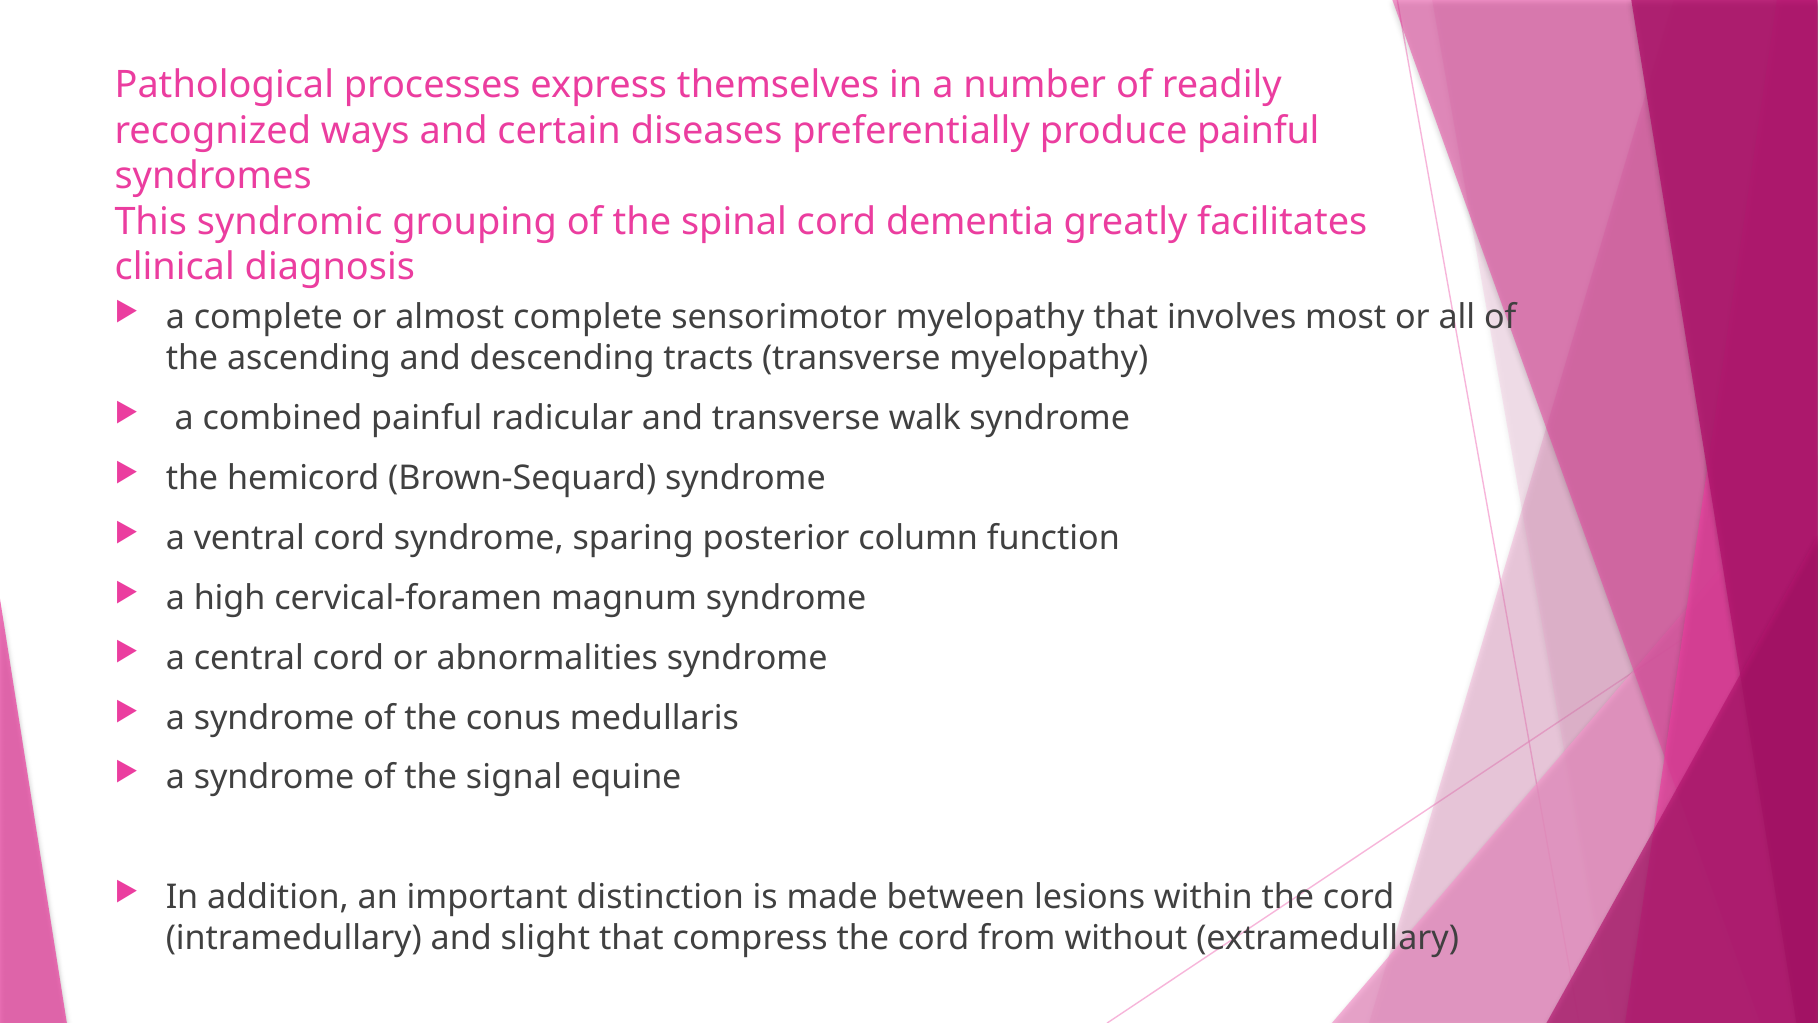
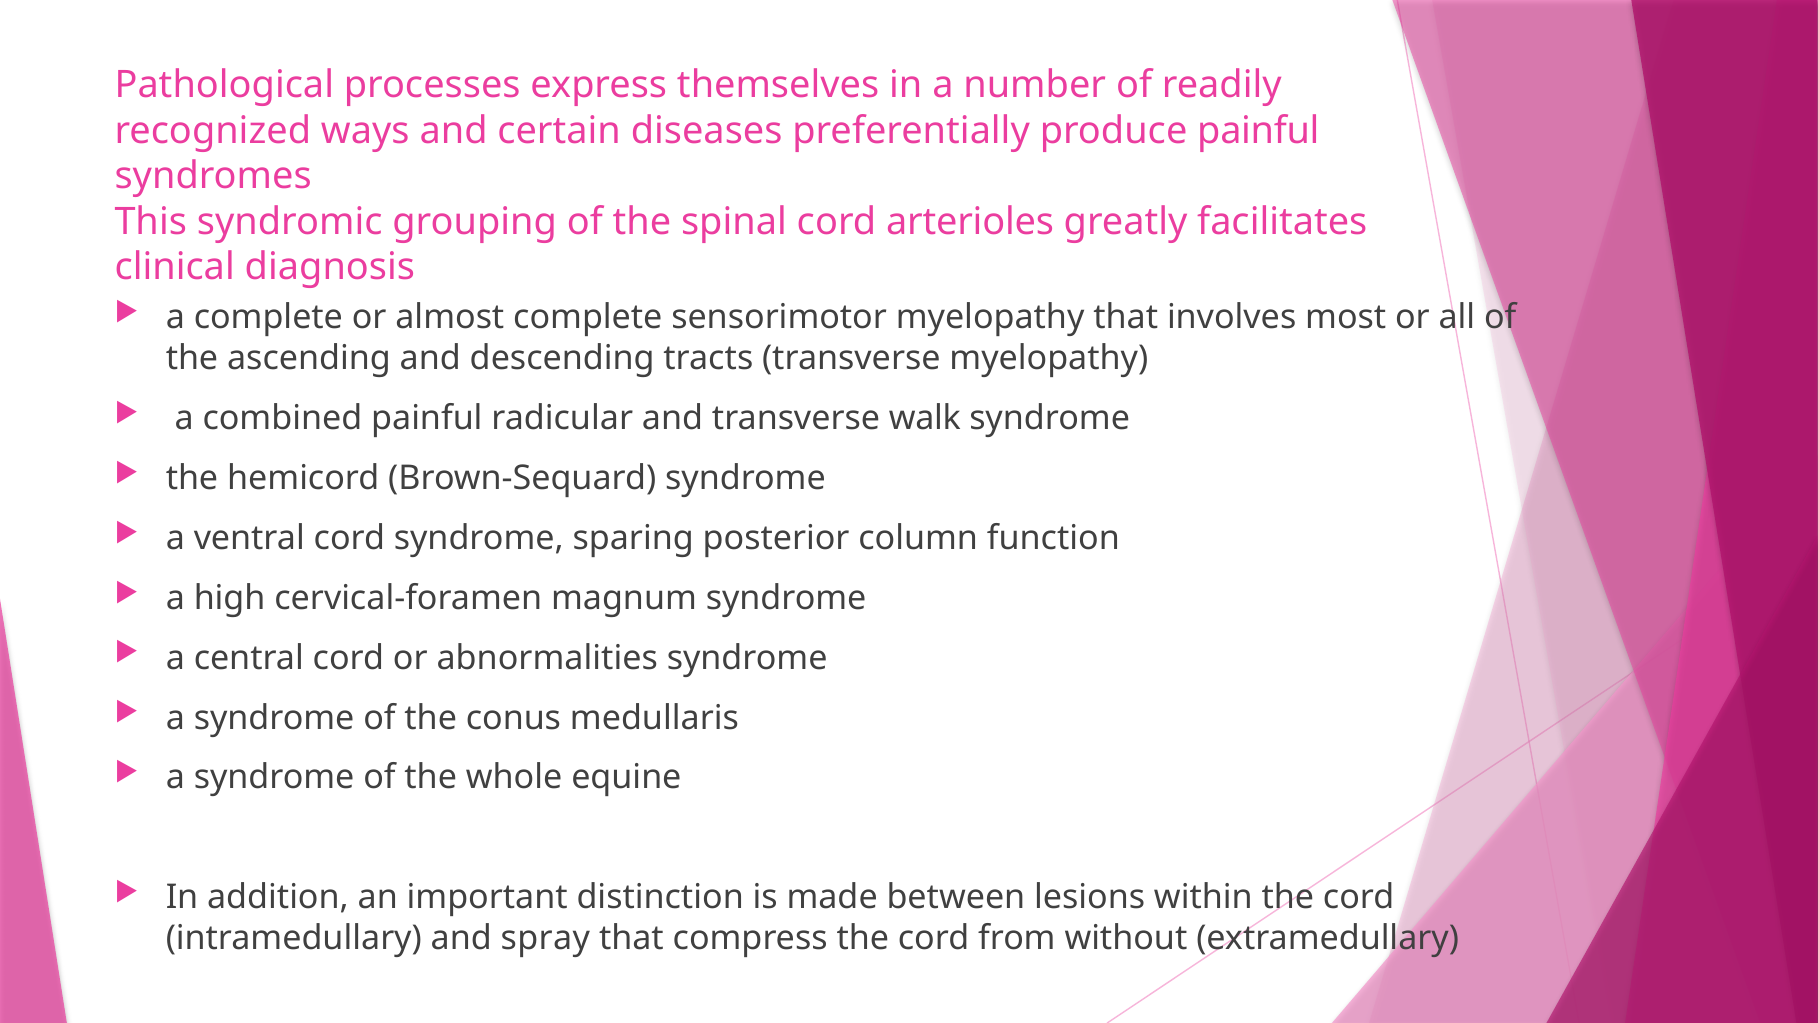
dementia: dementia -> arterioles
signal: signal -> whole
slight: slight -> spray
